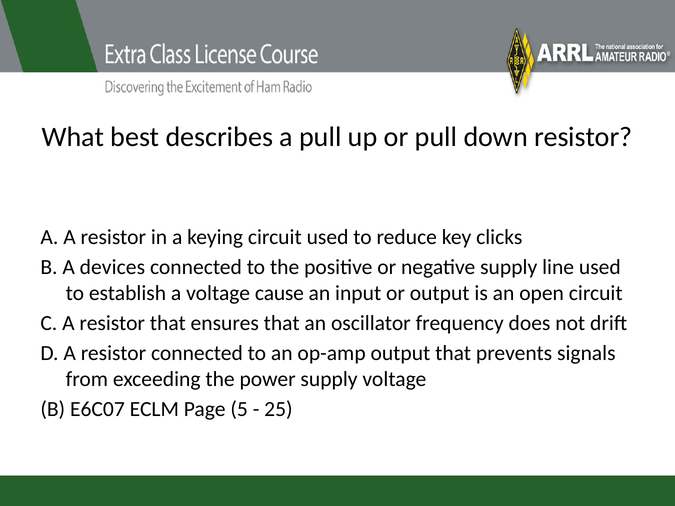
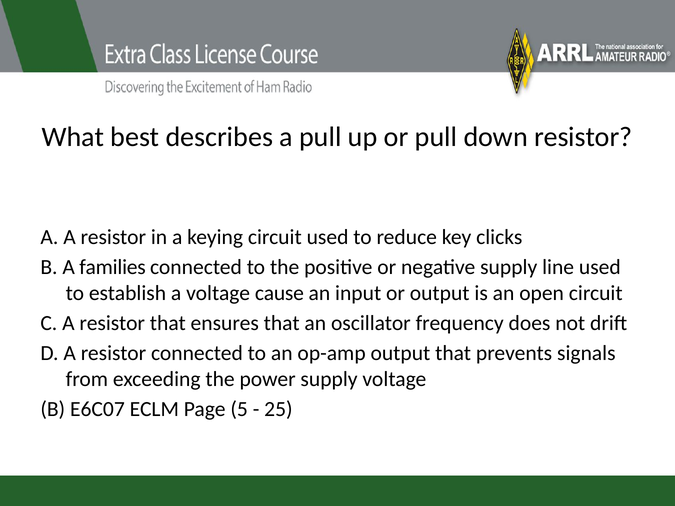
devices: devices -> families
